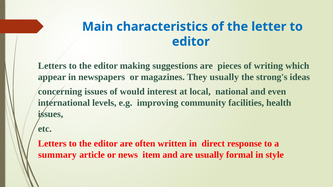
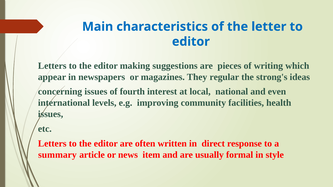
They usually: usually -> regular
would: would -> fourth
